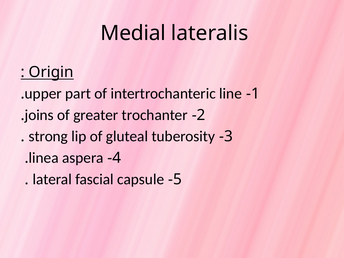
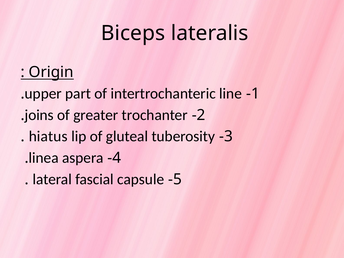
Medial: Medial -> Biceps
strong: strong -> hiatus
